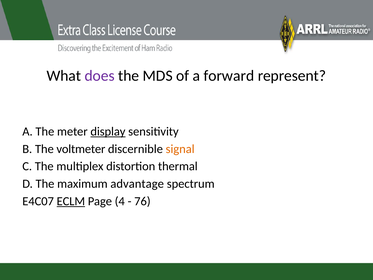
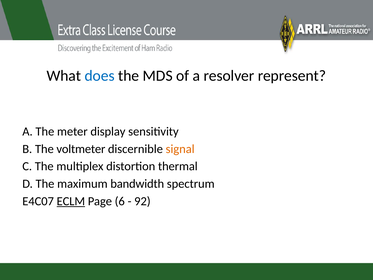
does colour: purple -> blue
forward: forward -> resolver
display underline: present -> none
advantage: advantage -> bandwidth
4: 4 -> 6
76: 76 -> 92
